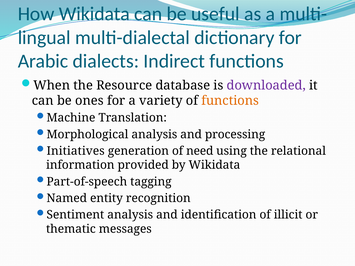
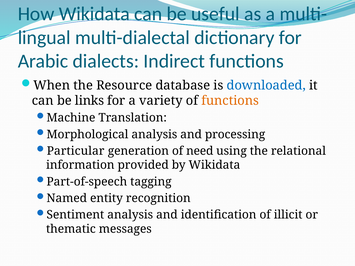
downloaded colour: purple -> blue
ones: ones -> links
Initiatives: Initiatives -> Particular
